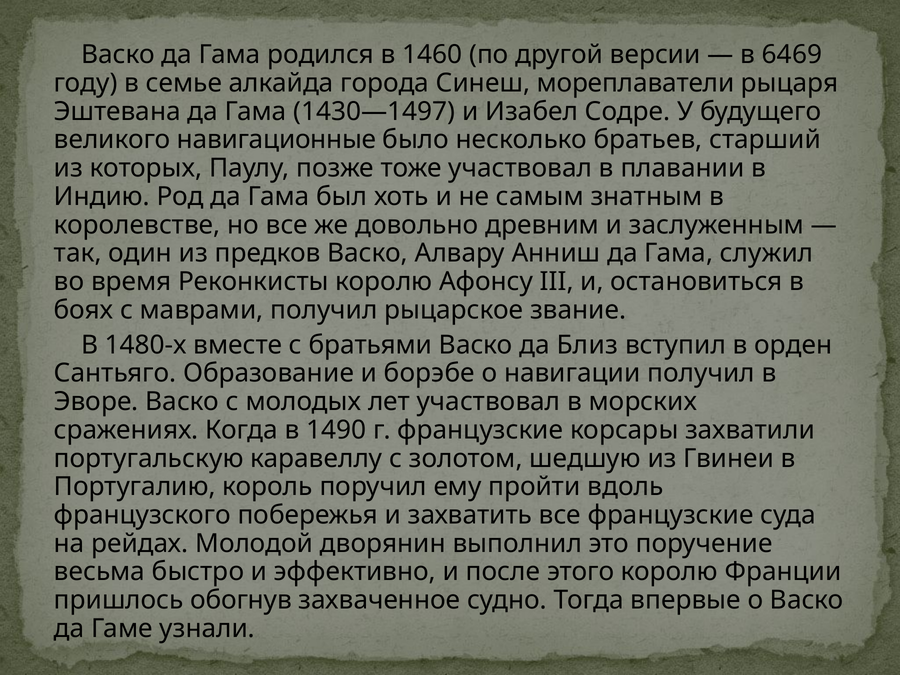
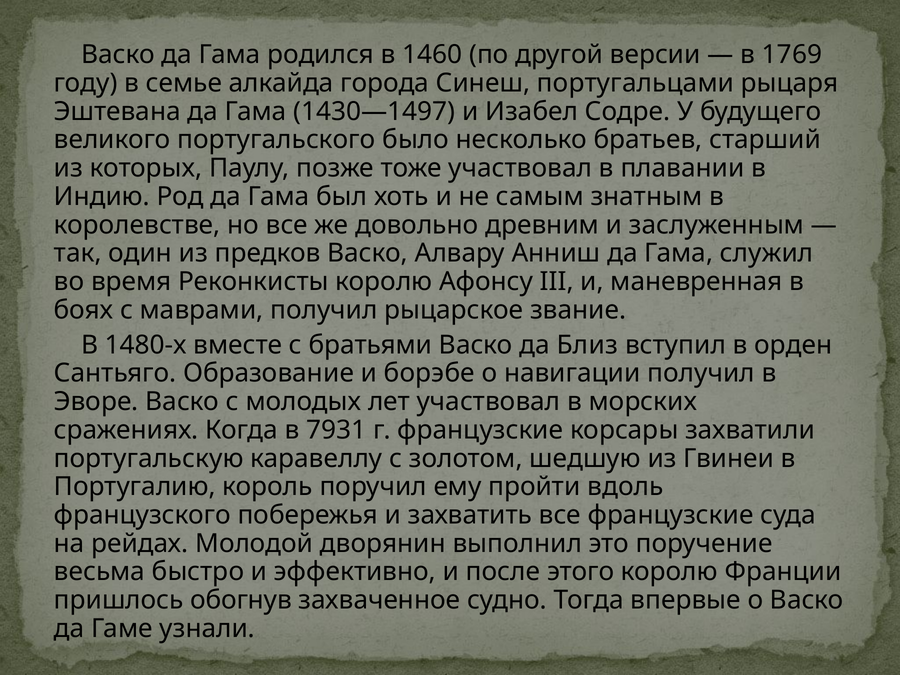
6469: 6469 -> 1769
мореплаватели: мореплаватели -> португальцами
навигационные: навигационные -> португальского
остановиться: остановиться -> маневренная
1490: 1490 -> 7931
